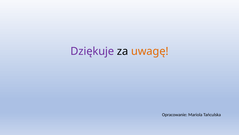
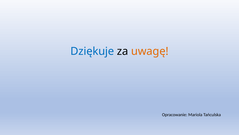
Dziękuje colour: purple -> blue
